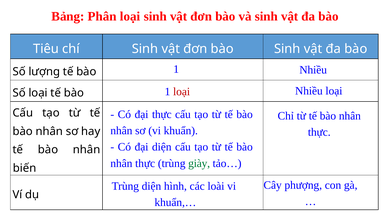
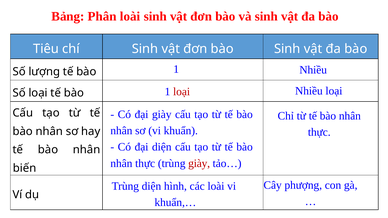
Phân loại: loại -> loài
đại thực: thực -> giày
giày at (199, 163) colour: green -> red
